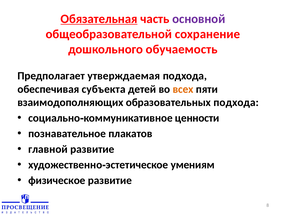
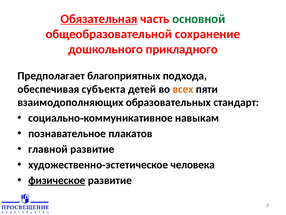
основной colour: purple -> green
обучаемость: обучаемость -> прикладного
утверждаемая: утверждаемая -> благоприятных
образовательных подхода: подхода -> стандарт
ценности: ценности -> навыкам
умениям: умениям -> человека
физическое underline: none -> present
